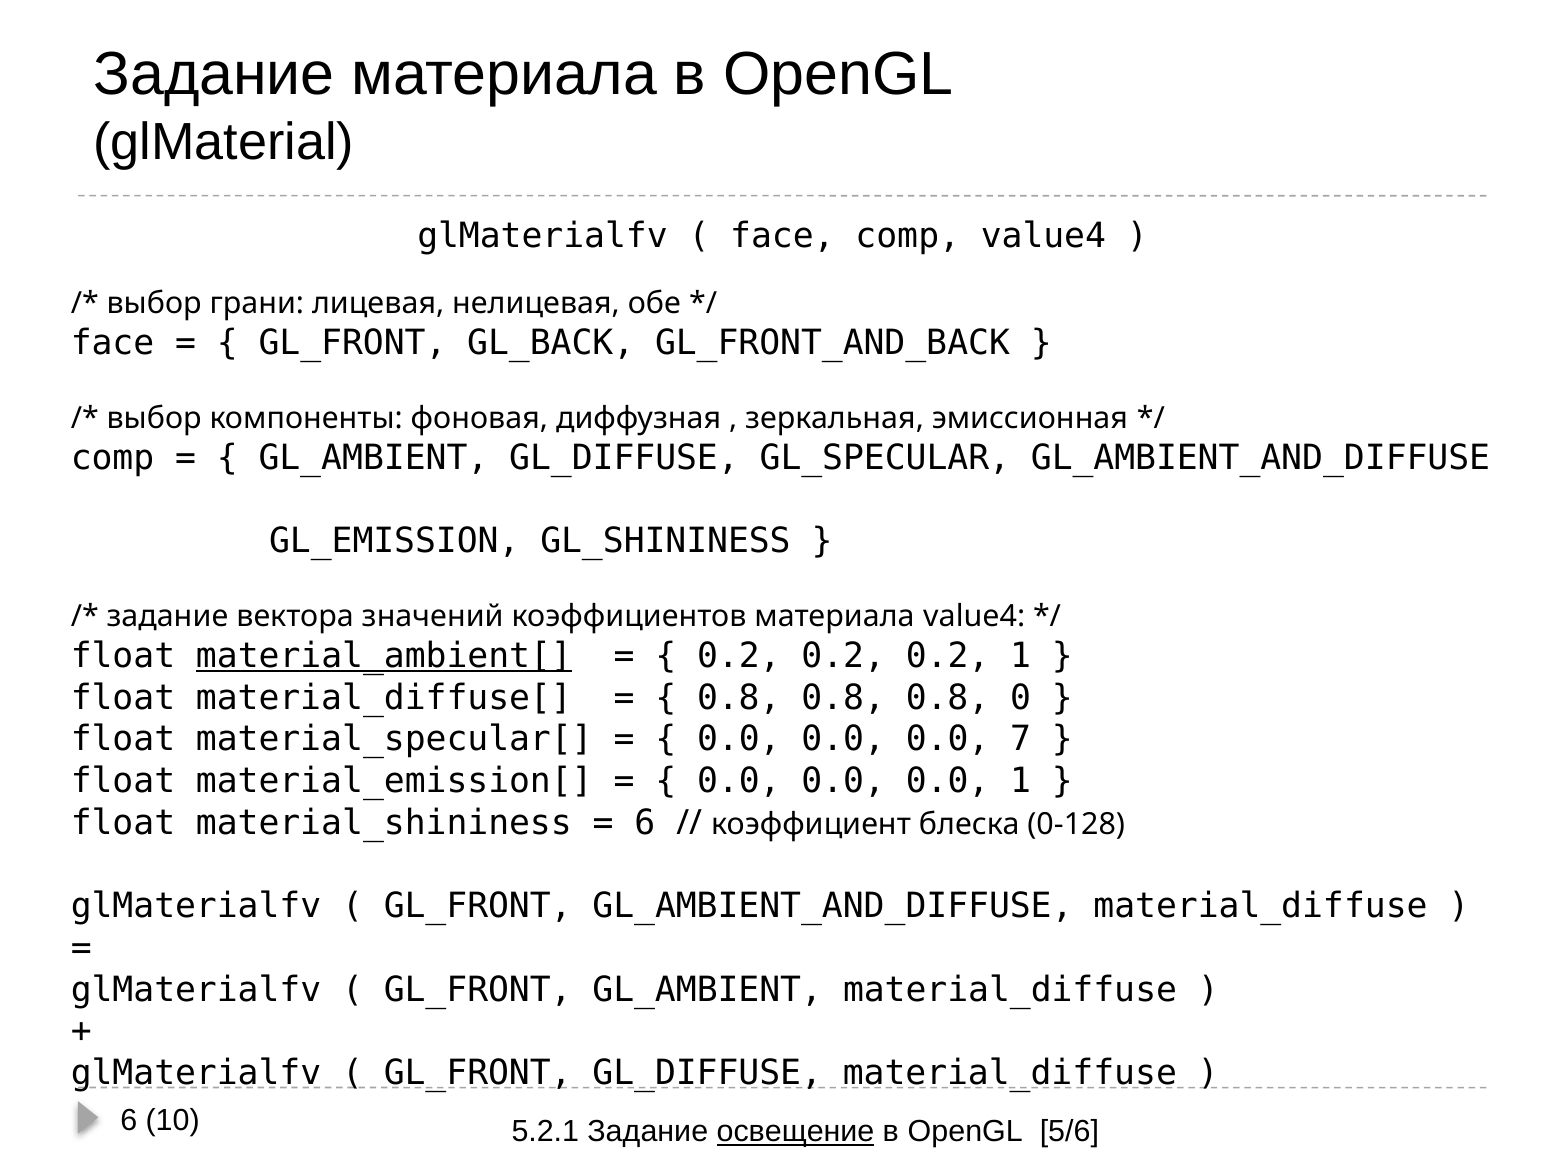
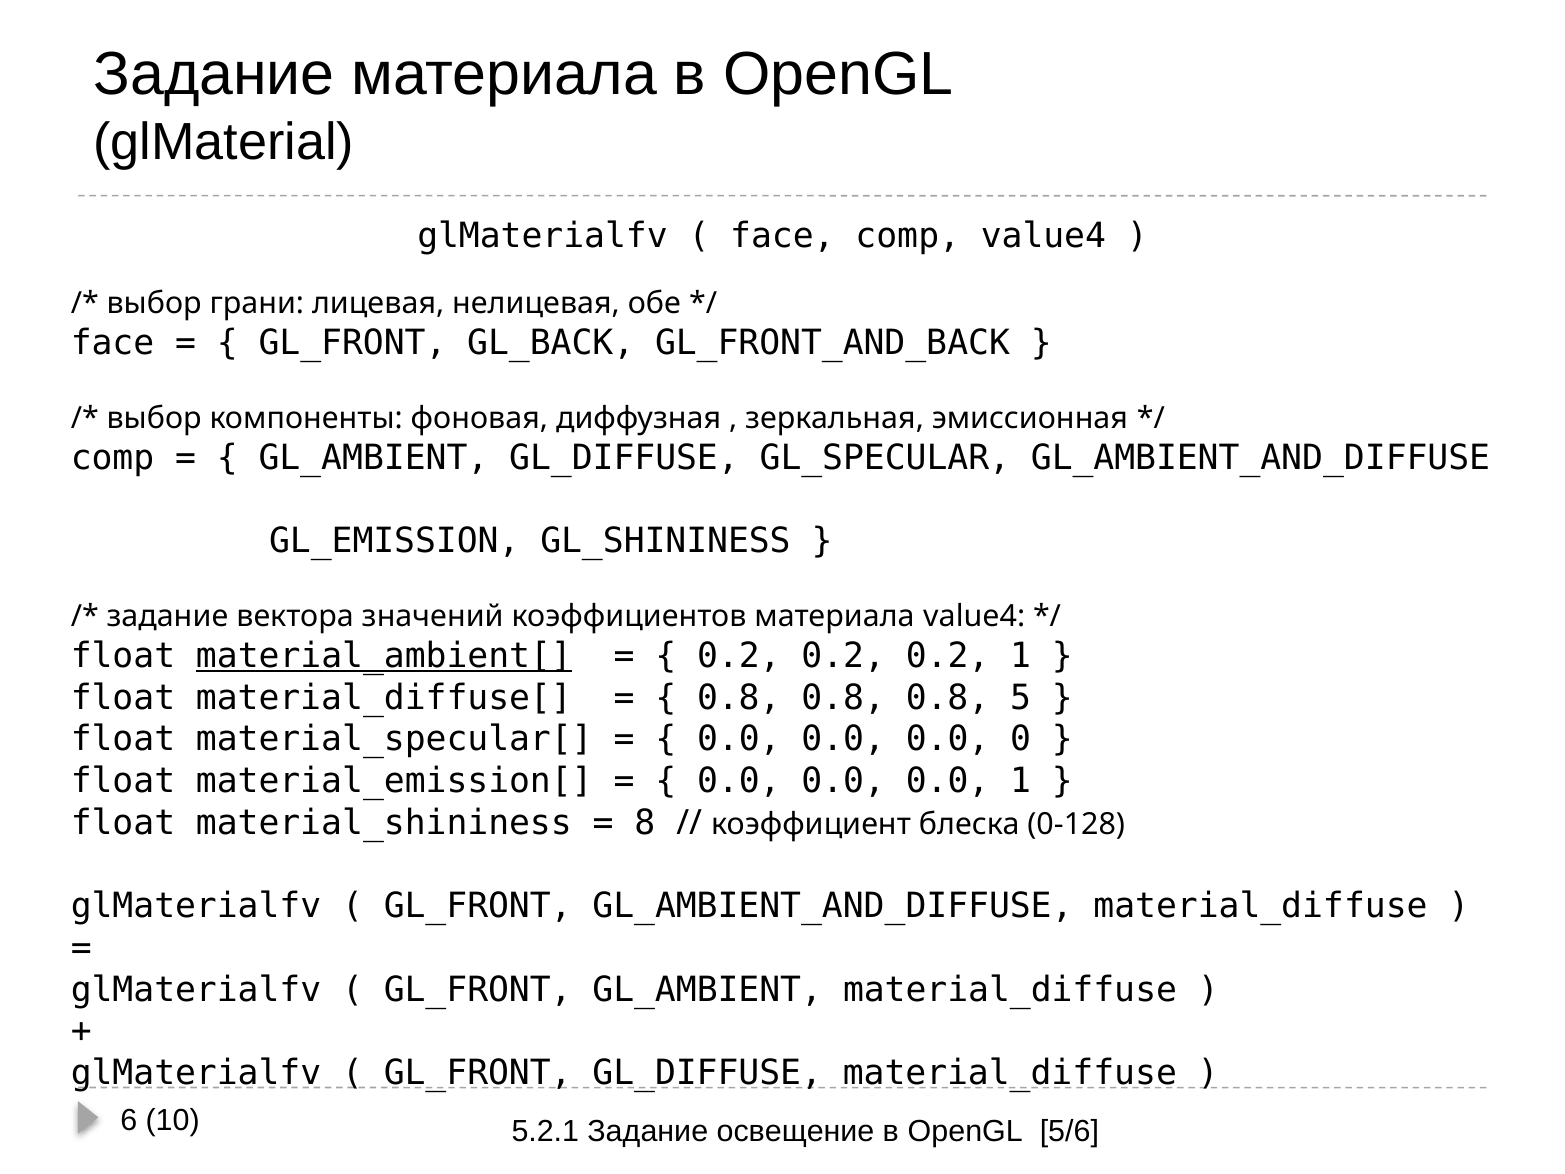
0: 0 -> 5
7: 7 -> 0
6 at (645, 823): 6 -> 8
освещение underline: present -> none
